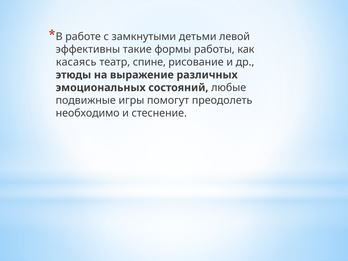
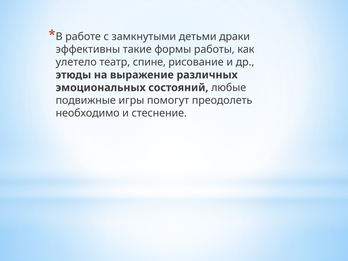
левой: левой -> драки
касаясь: касаясь -> улетело
